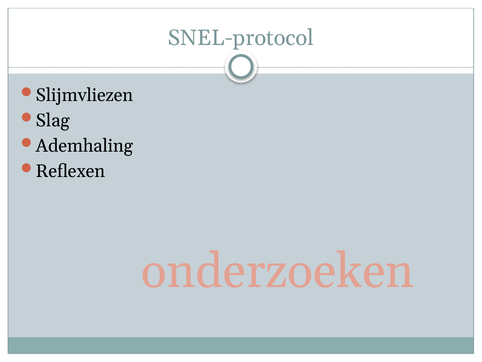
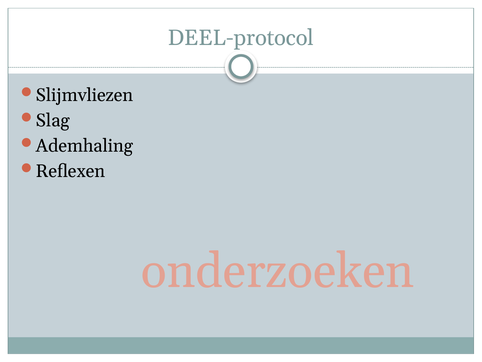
SNEL-protocol: SNEL-protocol -> DEEL-protocol
